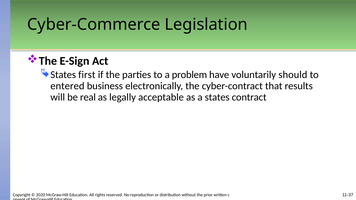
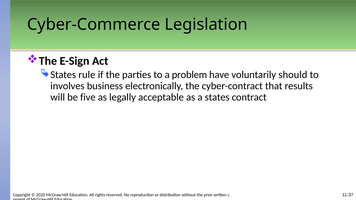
first: first -> rule
entered: entered -> involves
real: real -> five
